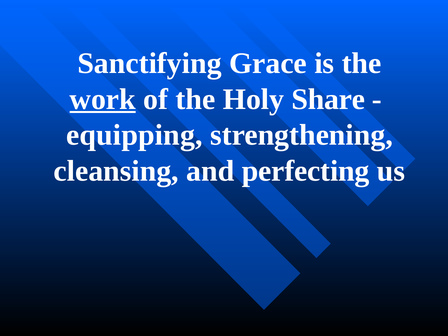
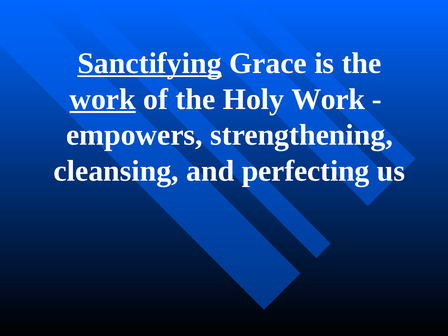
Sanctifying underline: none -> present
Holy Share: Share -> Work
equipping: equipping -> empowers
